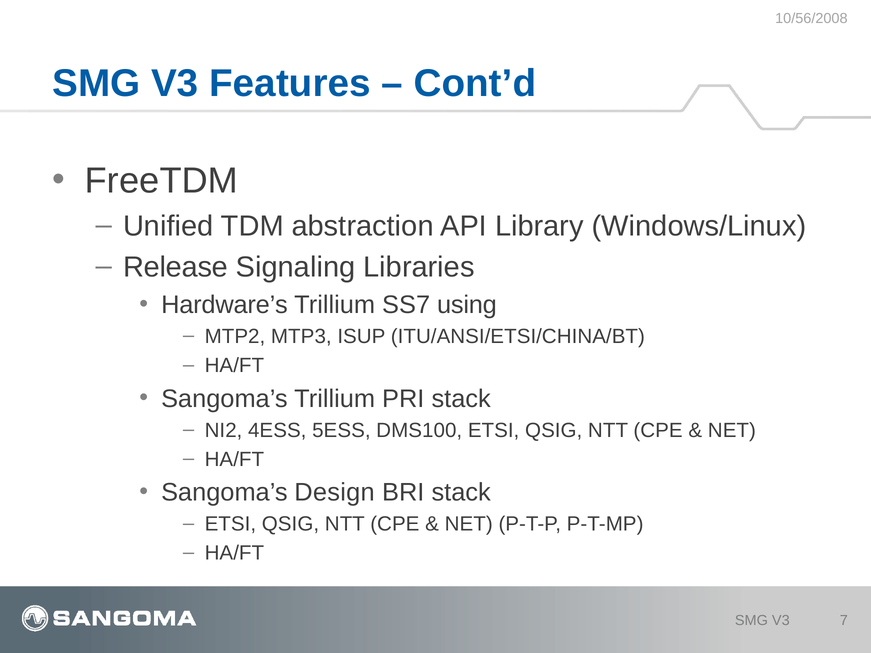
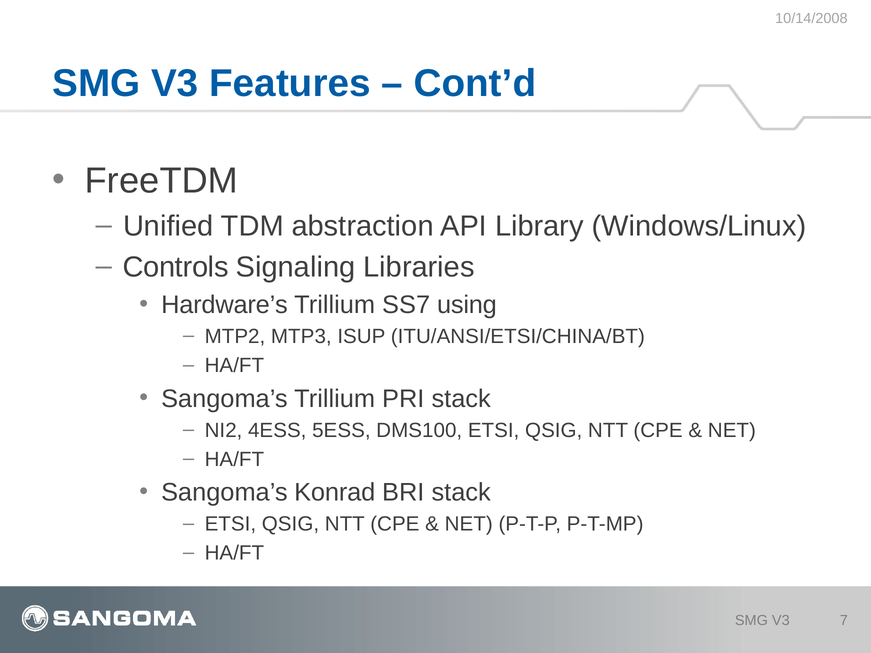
10/56/2008: 10/56/2008 -> 10/14/2008
Release: Release -> Controls
Design: Design -> Konrad
